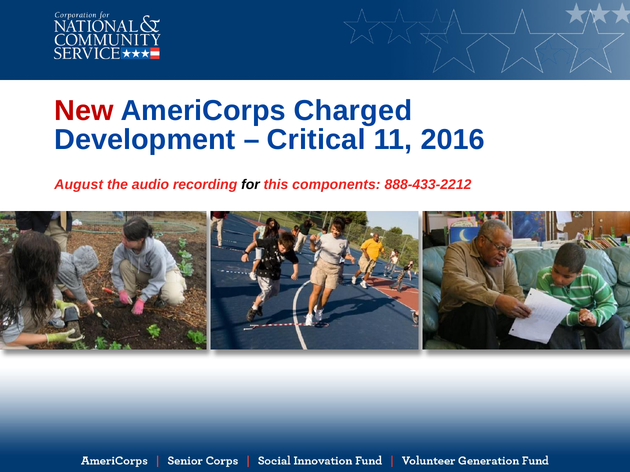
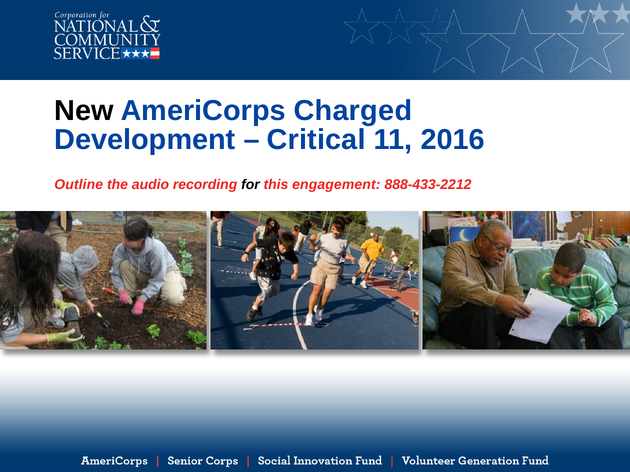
New colour: red -> black
August: August -> Outline
components: components -> engagement
